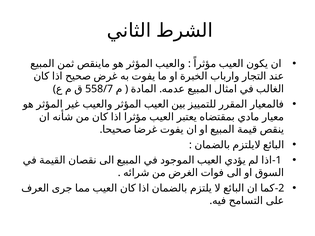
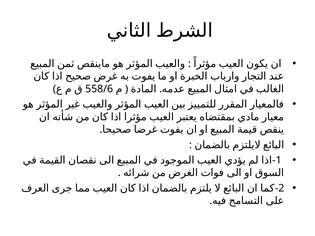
558/7: 558/7 -> 558/6
